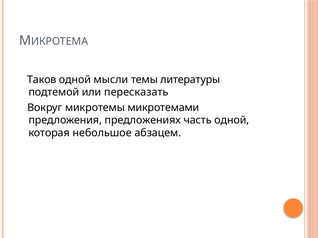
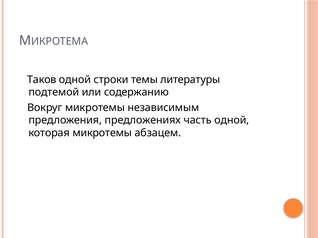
мысли: мысли -> строки
пересказать: пересказать -> содержанию
микротемами: микротемами -> независимым
которая небольшое: небольшое -> микротемы
